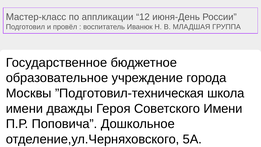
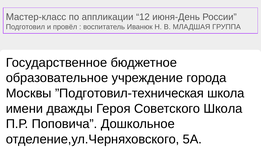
Советского Имени: Имени -> Школа
